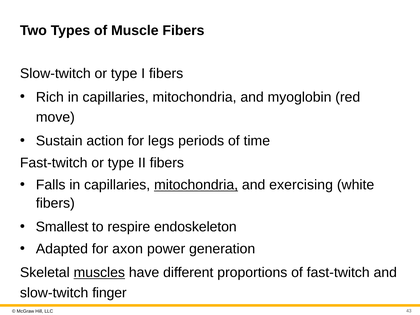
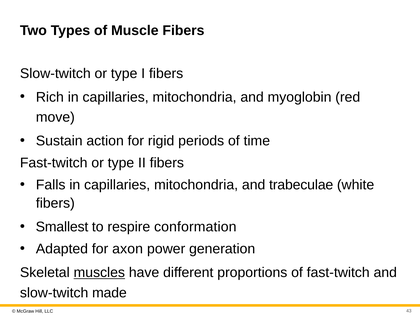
legs: legs -> rigid
mitochondria at (196, 185) underline: present -> none
exercising: exercising -> trabeculae
endoskeleton: endoskeleton -> conformation
finger: finger -> made
